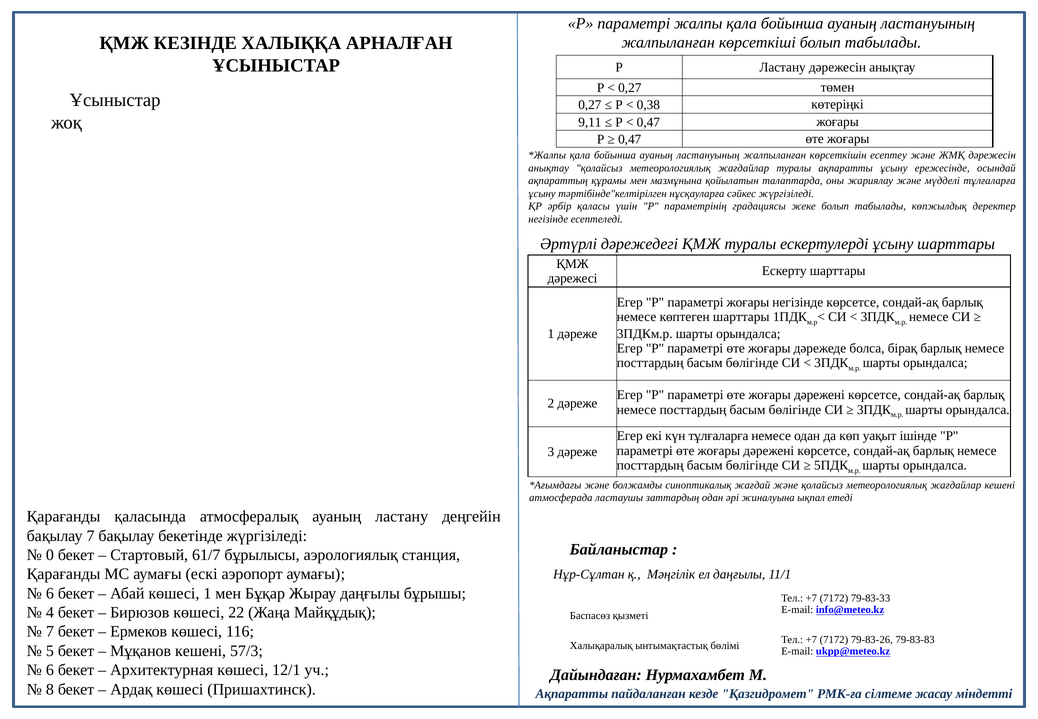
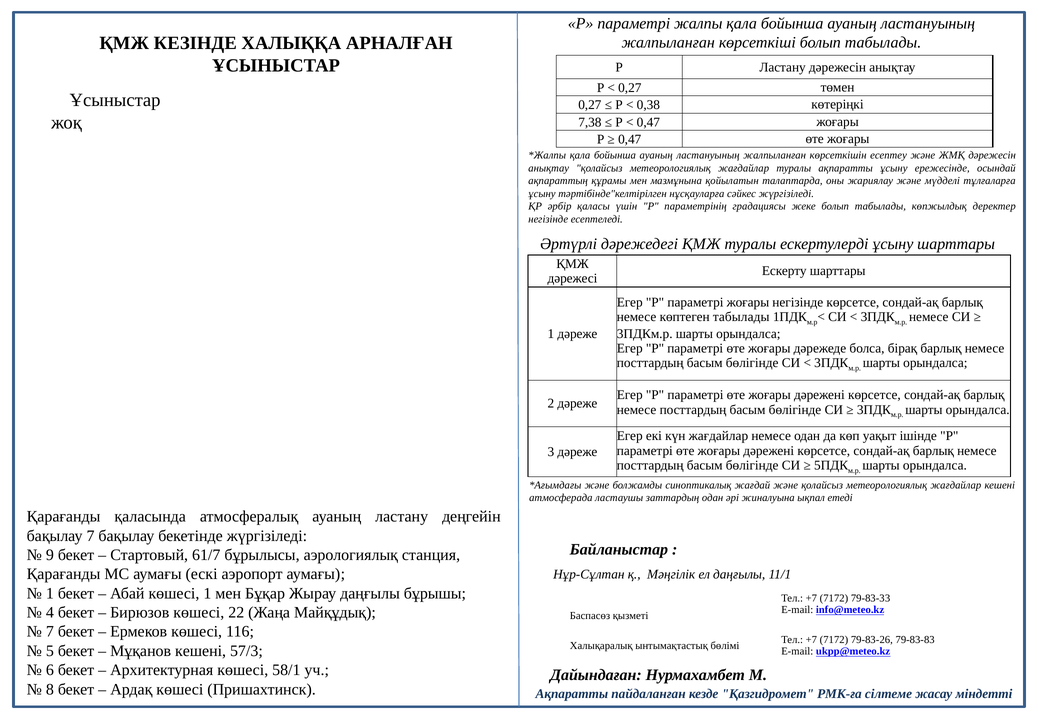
9,11: 9,11 -> 7,38
көптеген шарттары: шарттары -> табылады
күн тұлғаларға: тұлғаларға -> жағдайлар
0: 0 -> 9
6 at (50, 593): 6 -> 1
12/1: 12/1 -> 58/1
